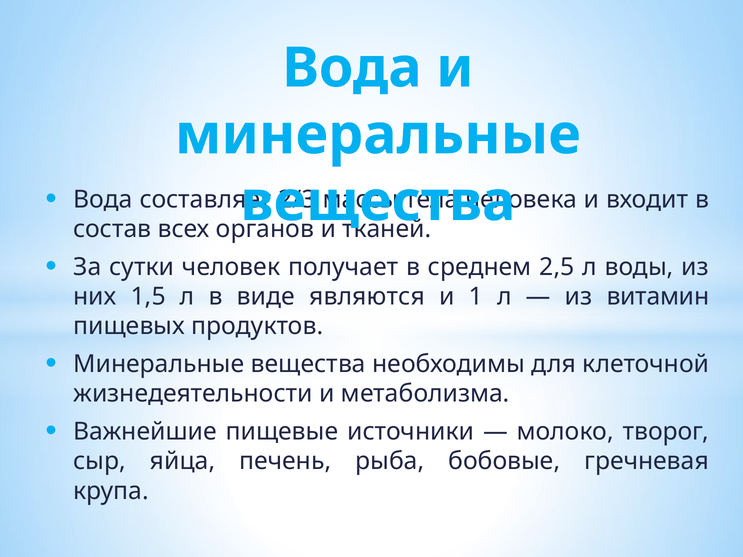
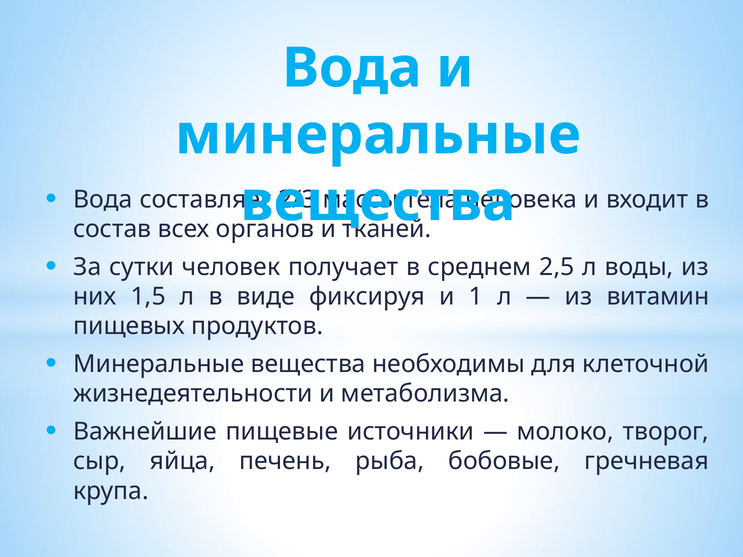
являются: являются -> фиксируя
